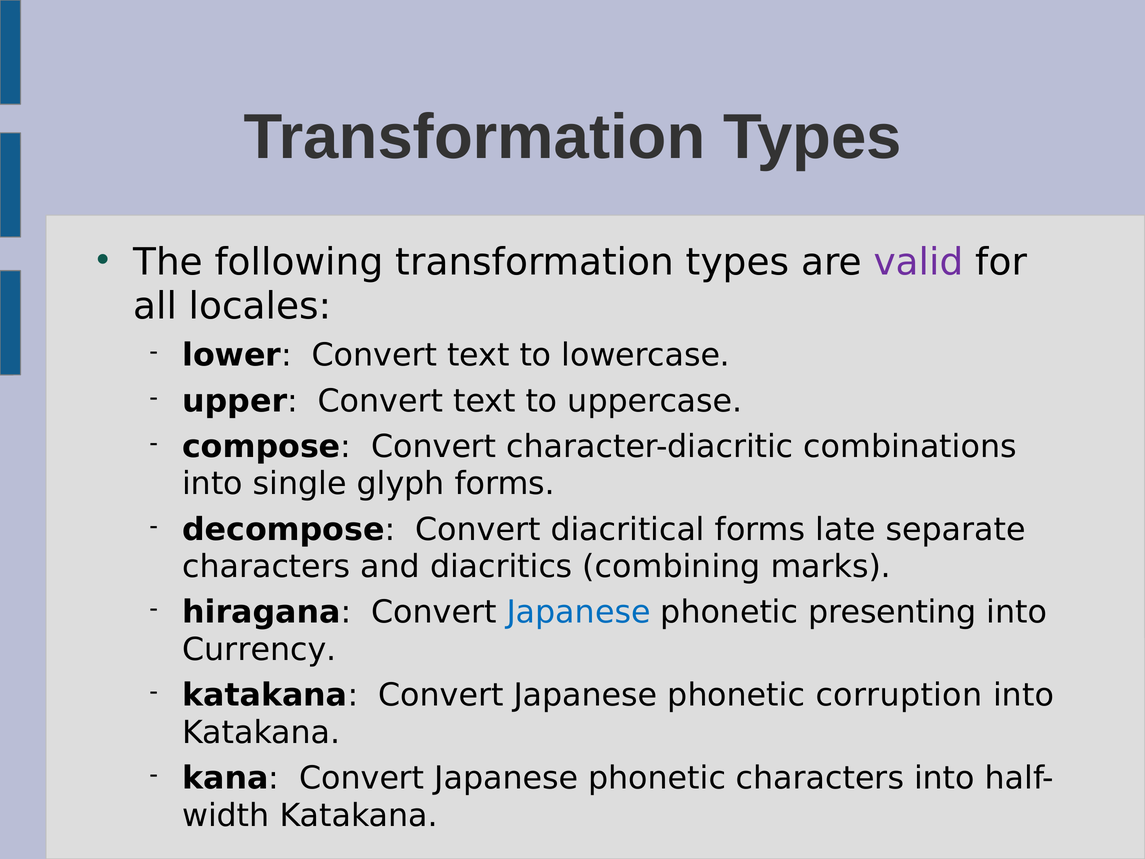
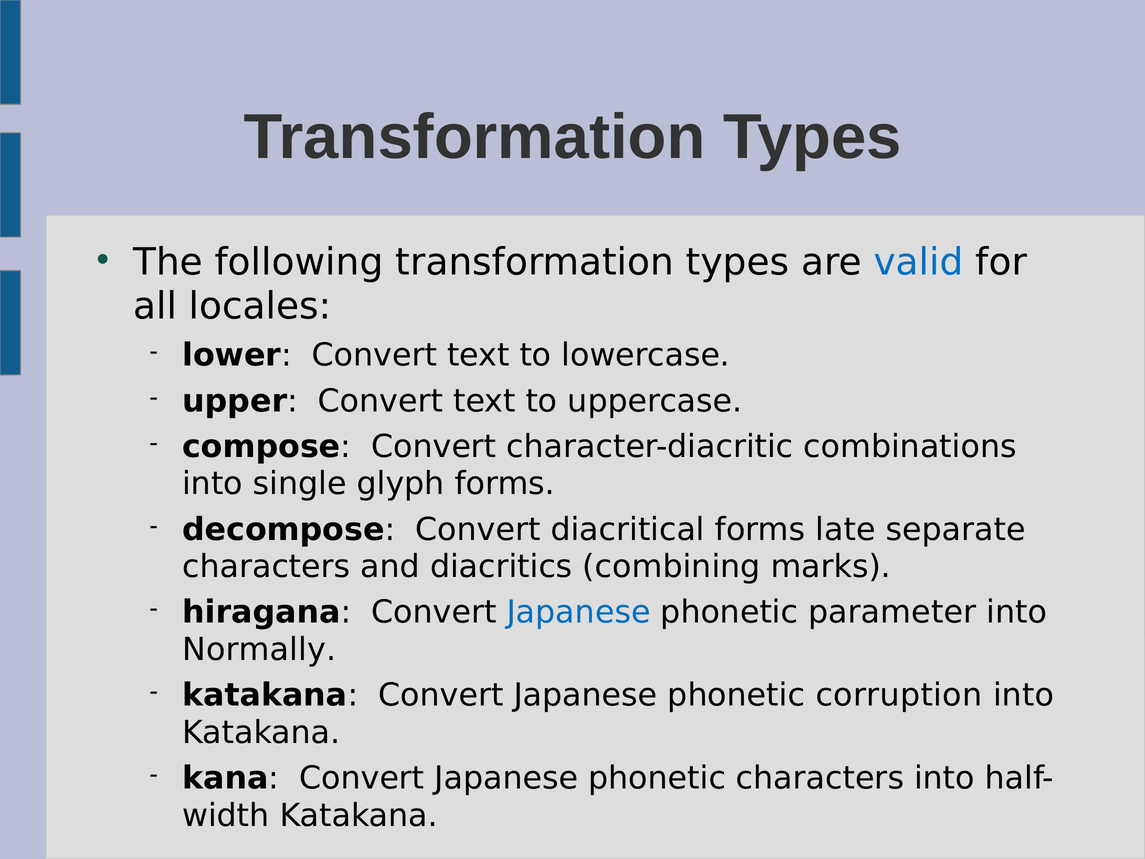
valid colour: purple -> blue
presenting: presenting -> parameter
Currency: Currency -> Normally
